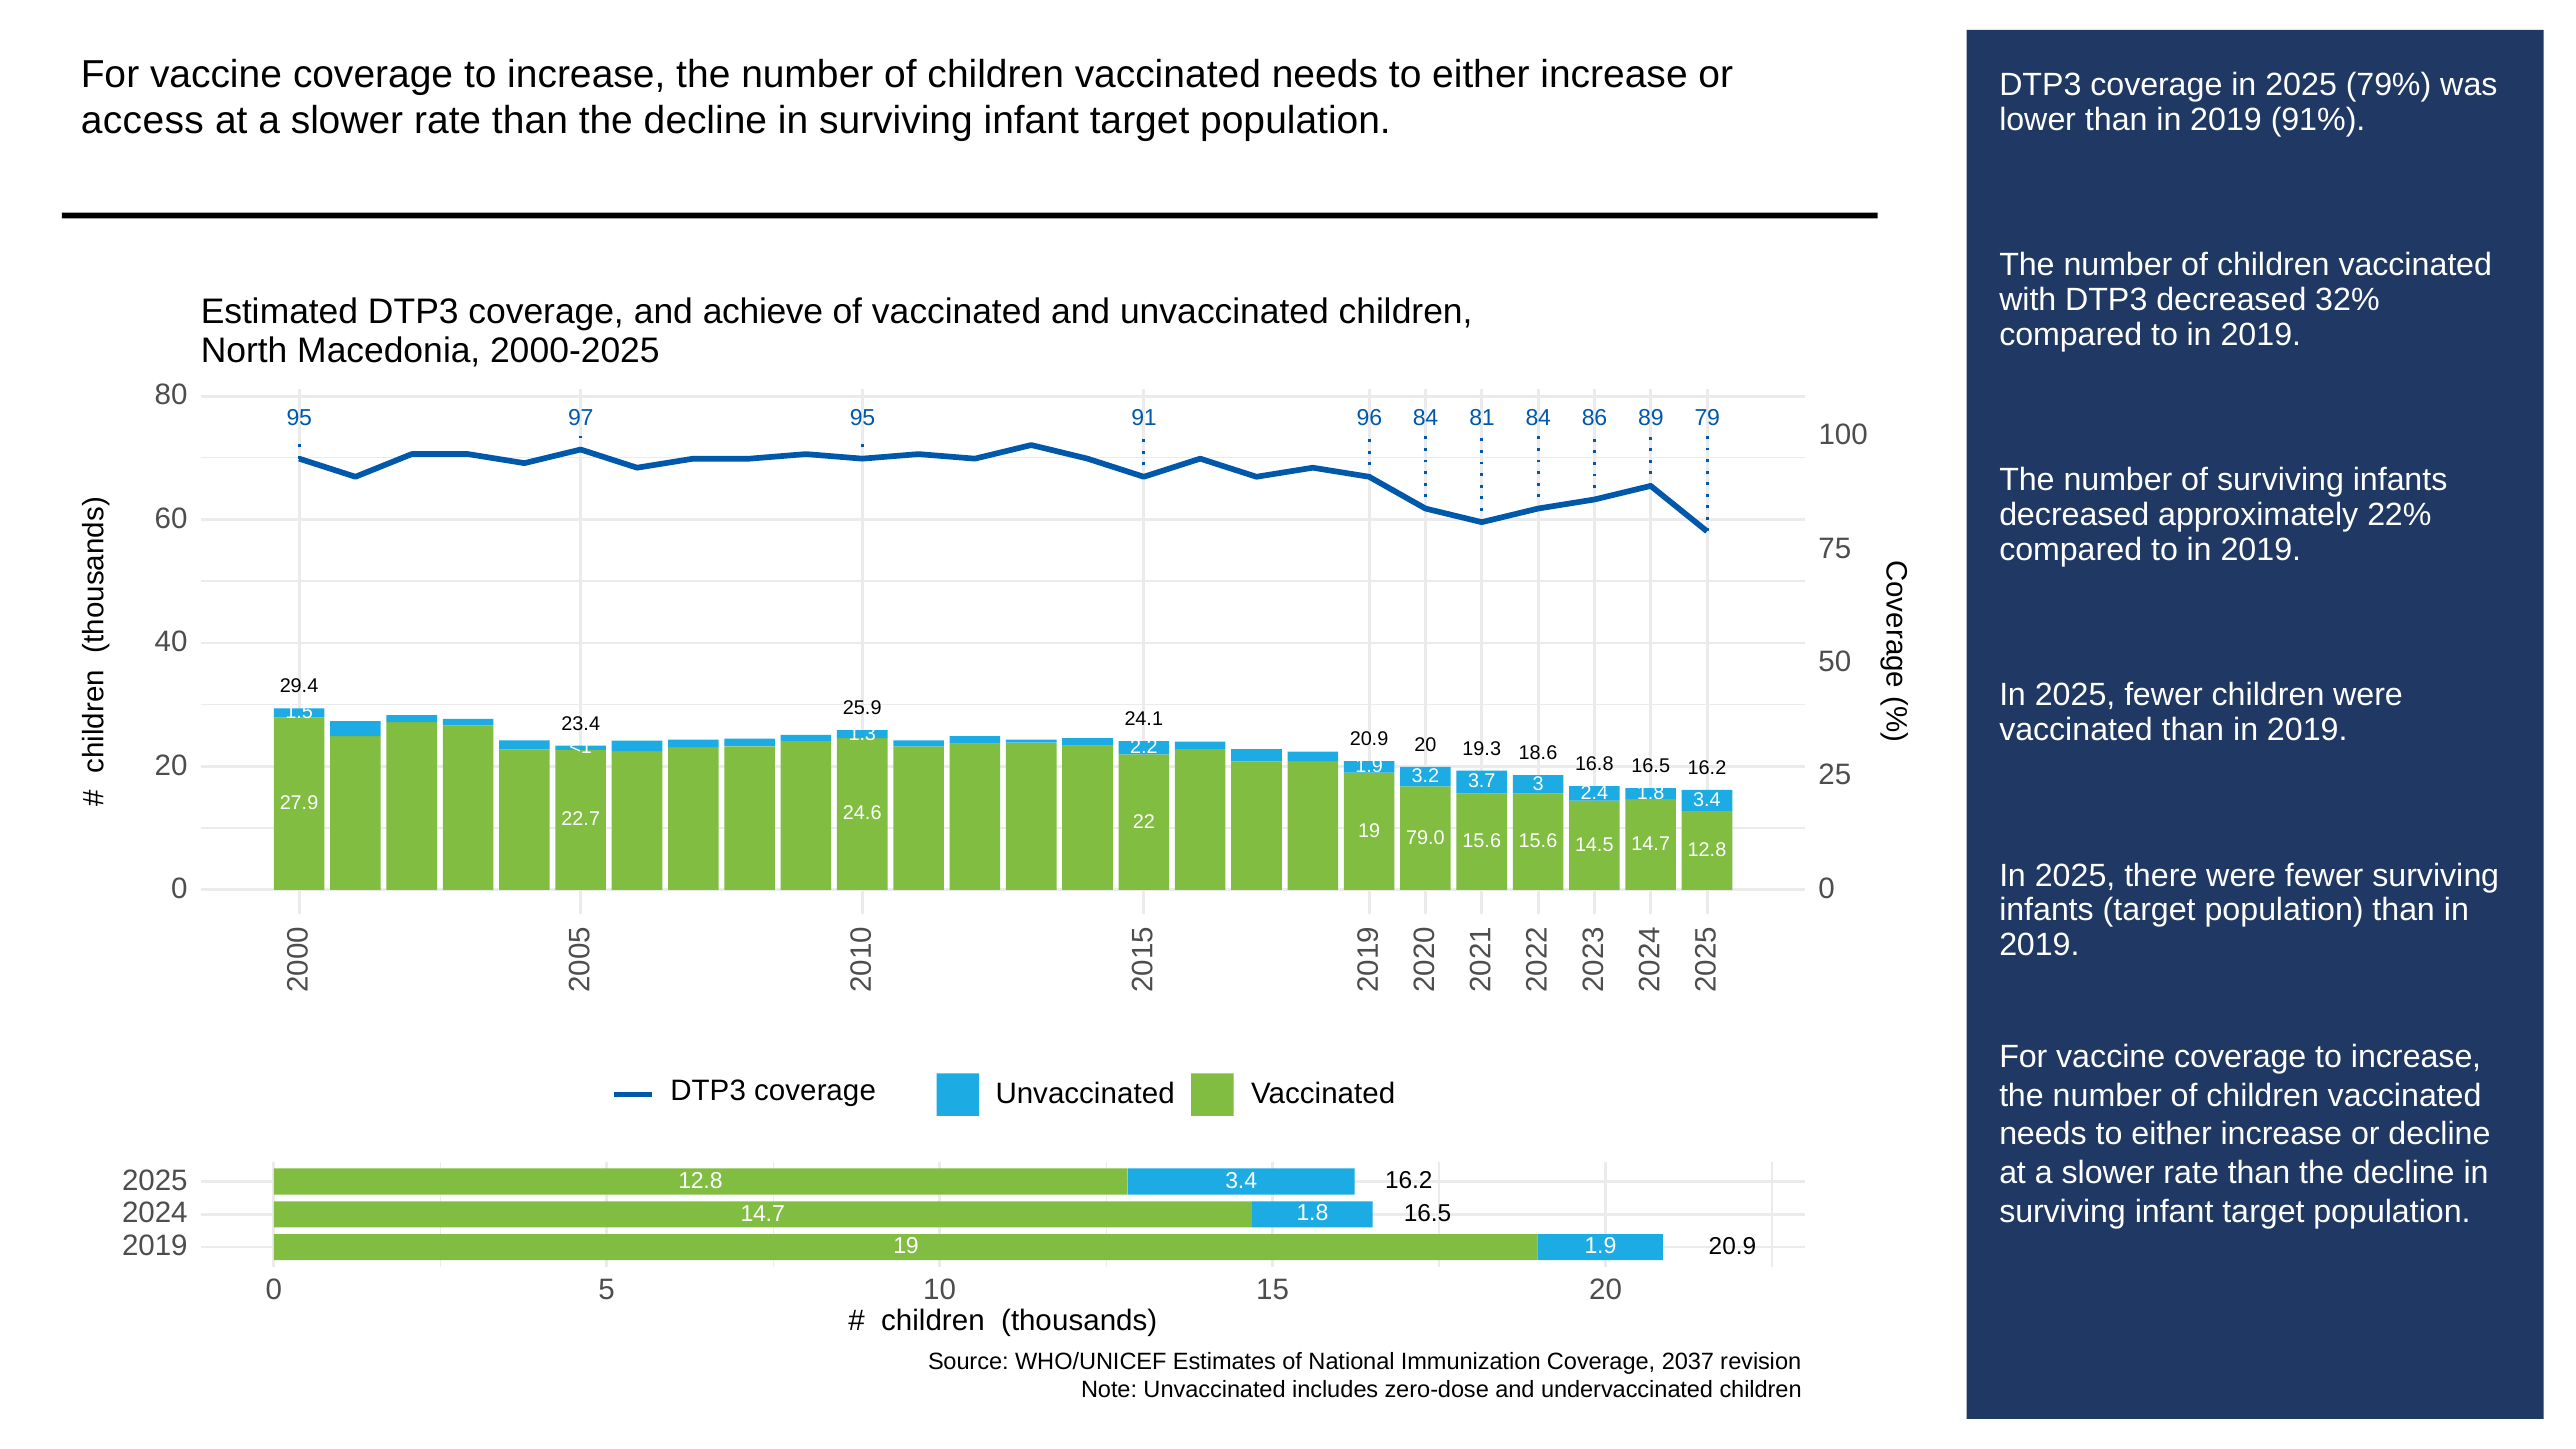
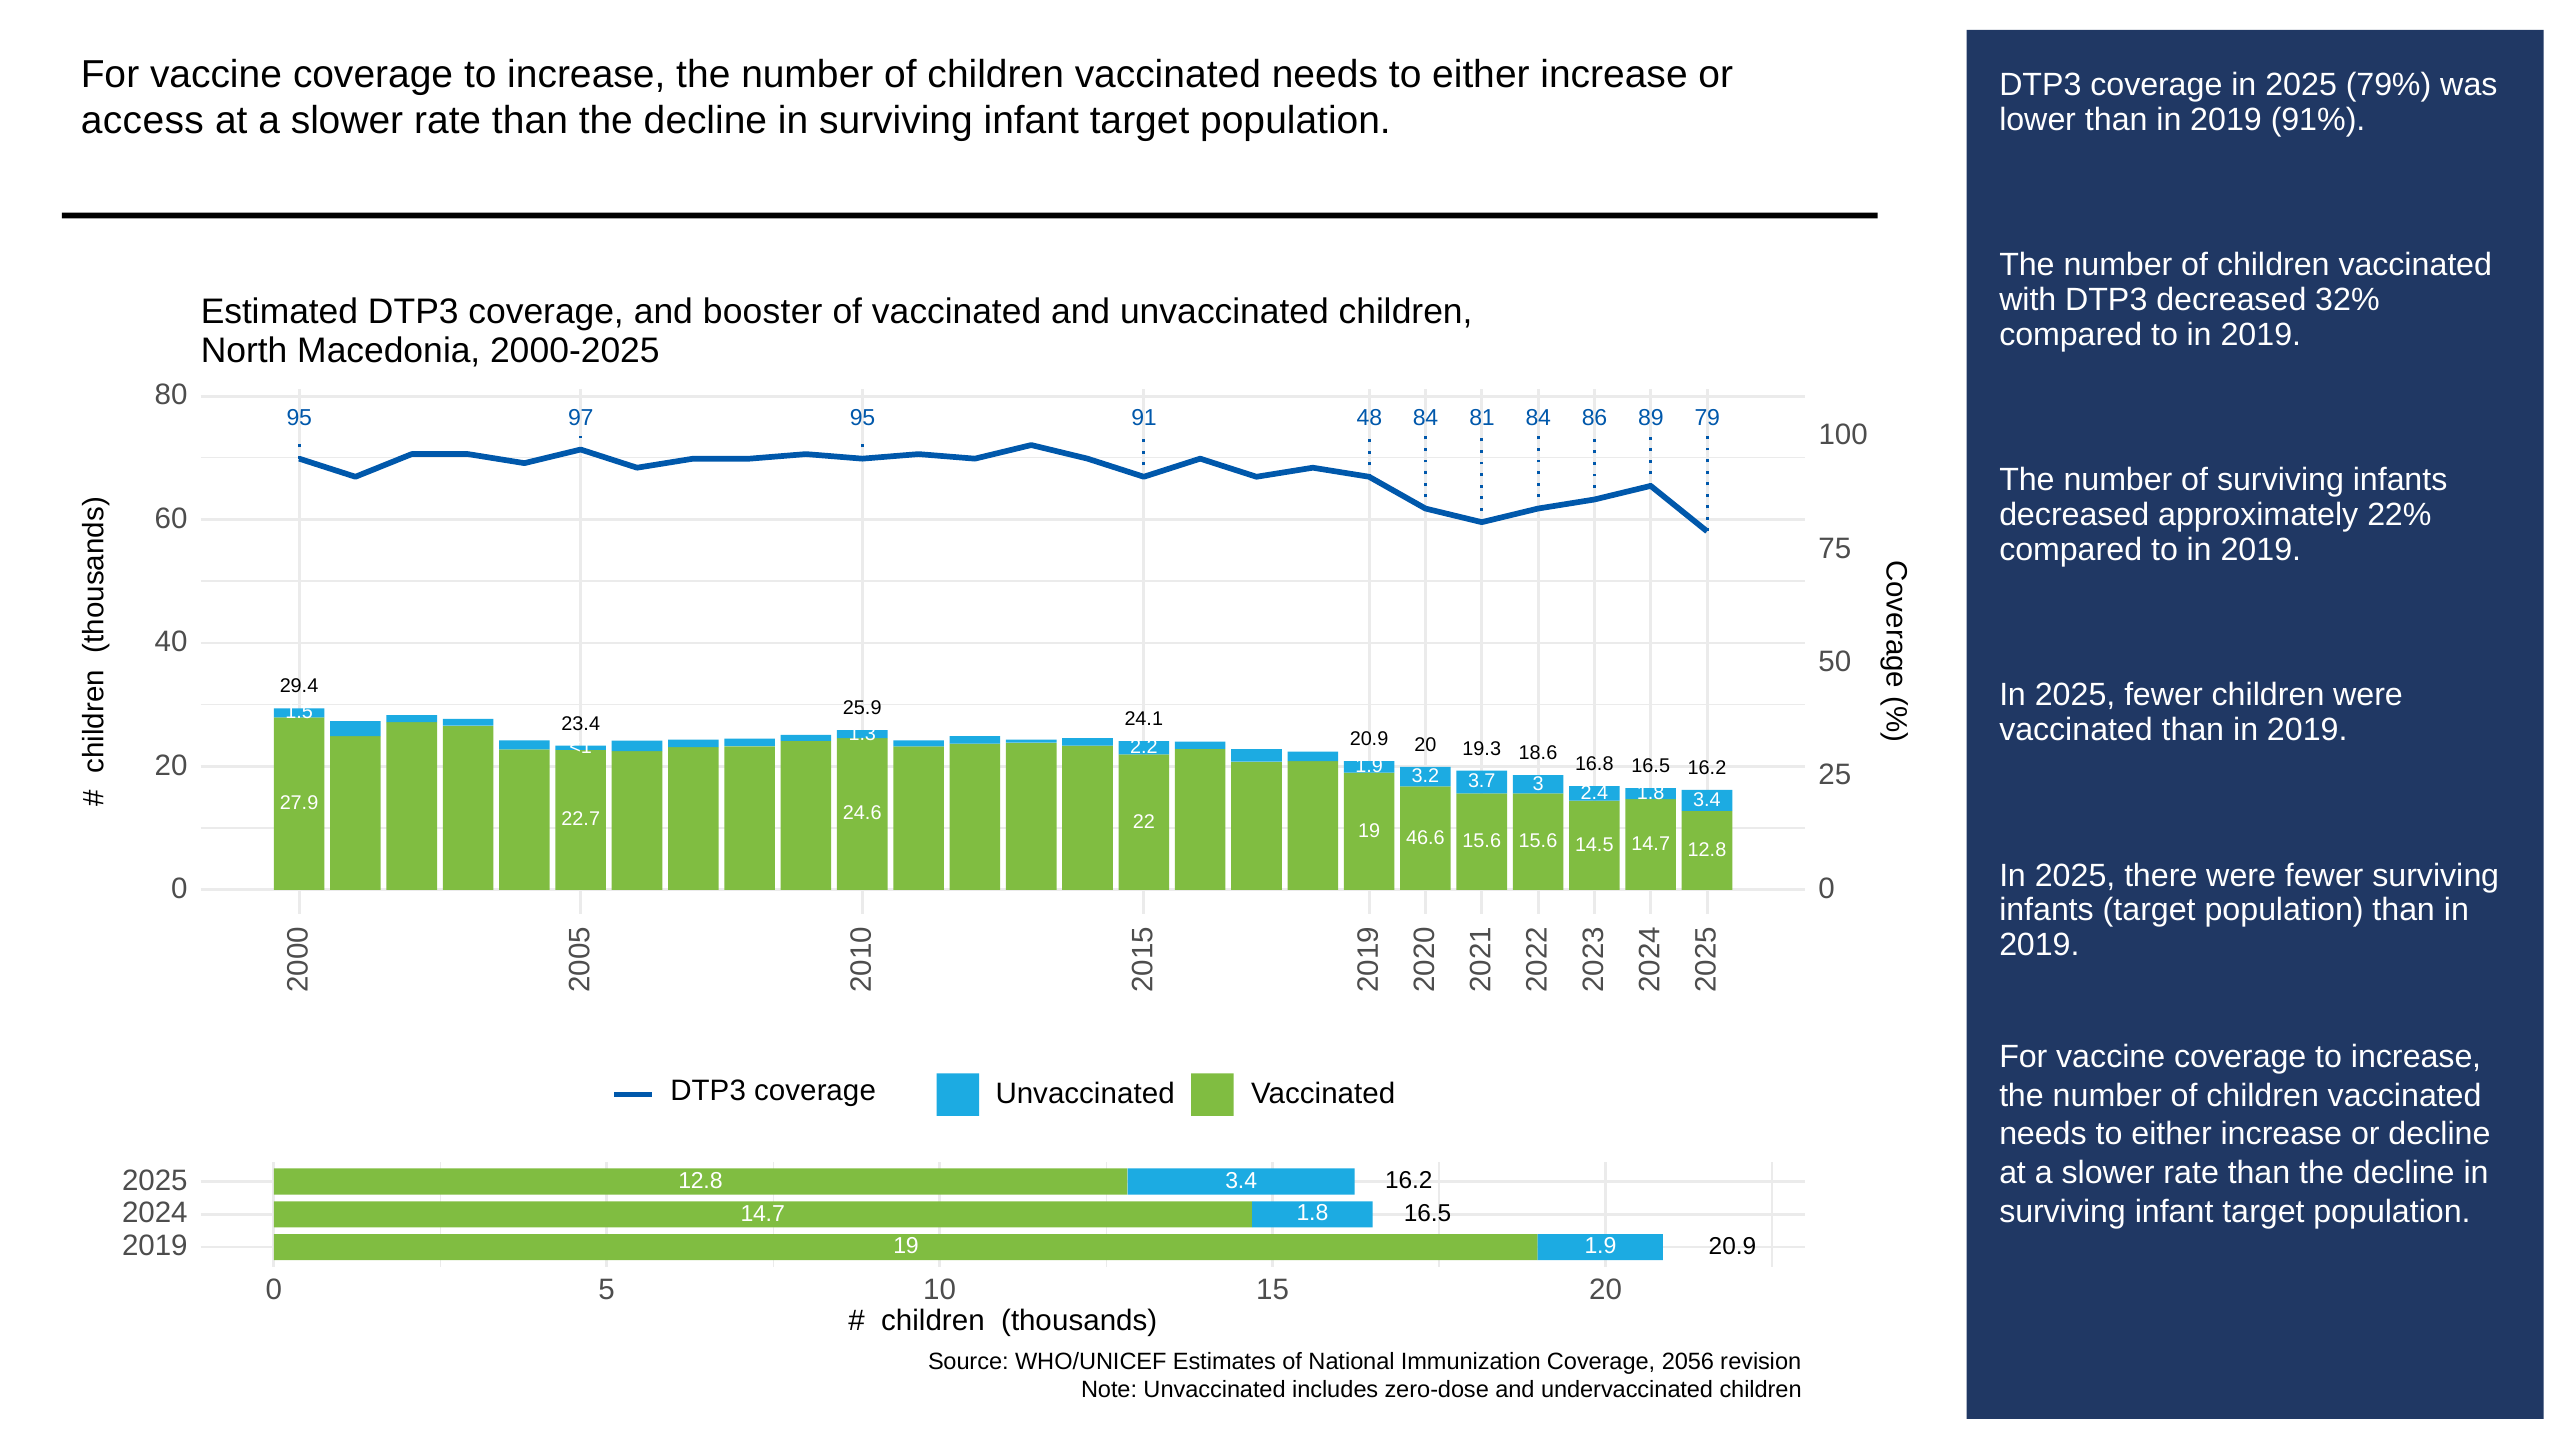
achieve: achieve -> booster
96: 96 -> 48
79.0: 79.0 -> 46.6
2037: 2037 -> 2056
